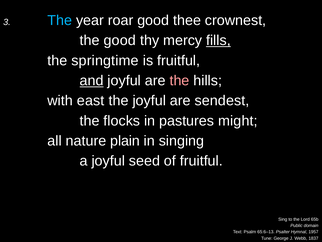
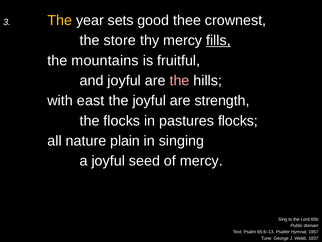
The at (60, 20) colour: light blue -> yellow
roar: roar -> sets
the good: good -> store
springtime: springtime -> mountains
and underline: present -> none
sendest: sendest -> strength
pastures might: might -> flocks
of fruitful: fruitful -> mercy
